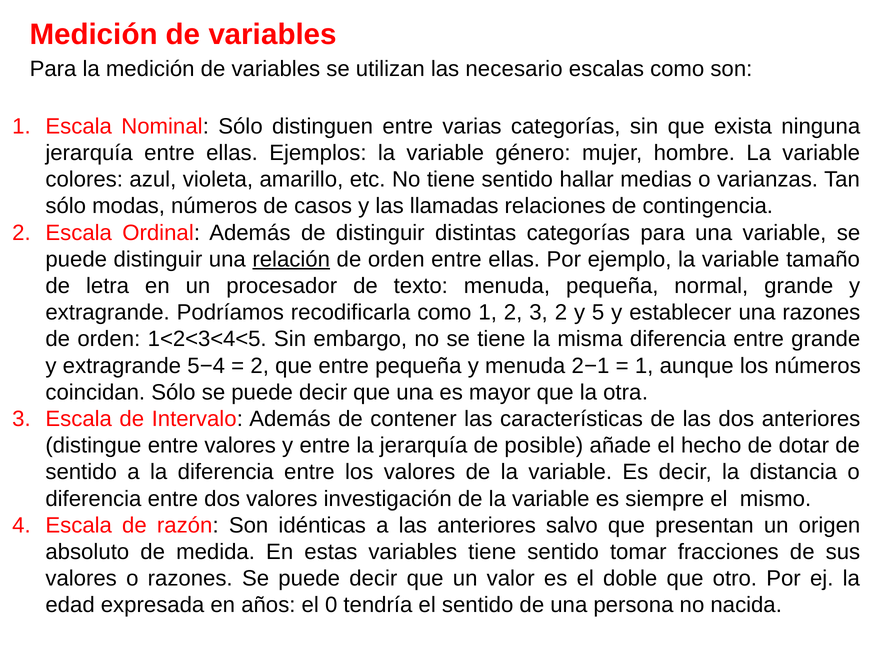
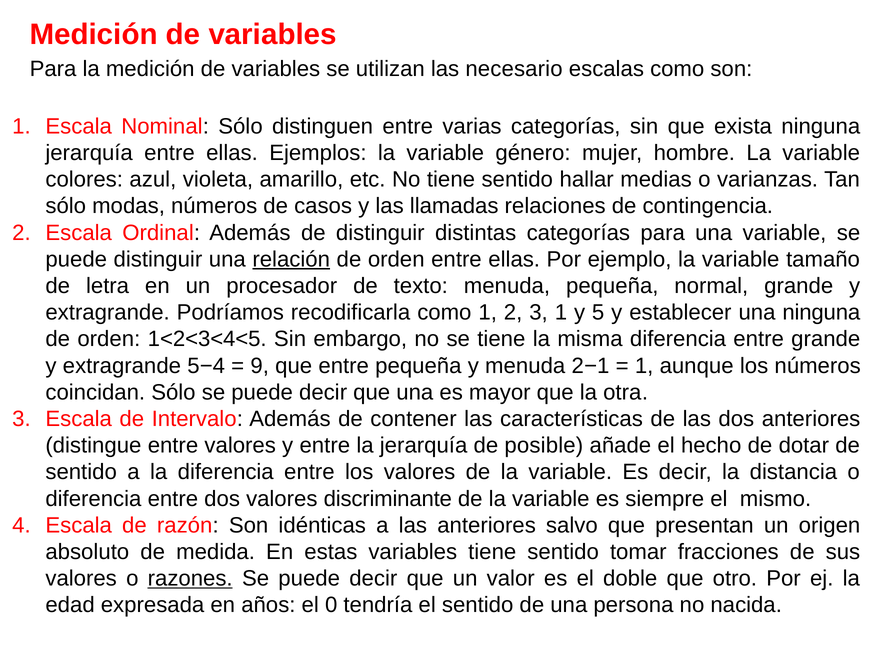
3 2: 2 -> 1
una razones: razones -> ninguna
2 at (260, 366): 2 -> 9
investigación: investigación -> discriminante
razones at (190, 579) underline: none -> present
